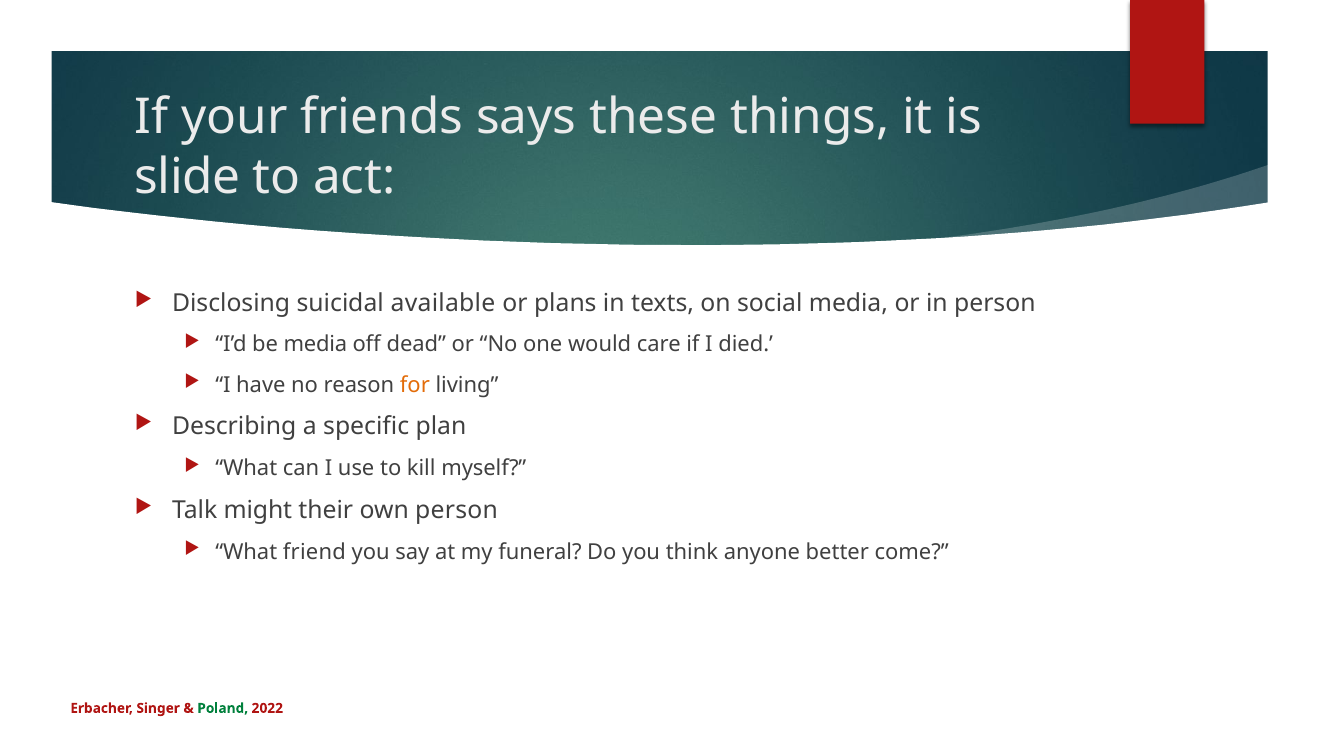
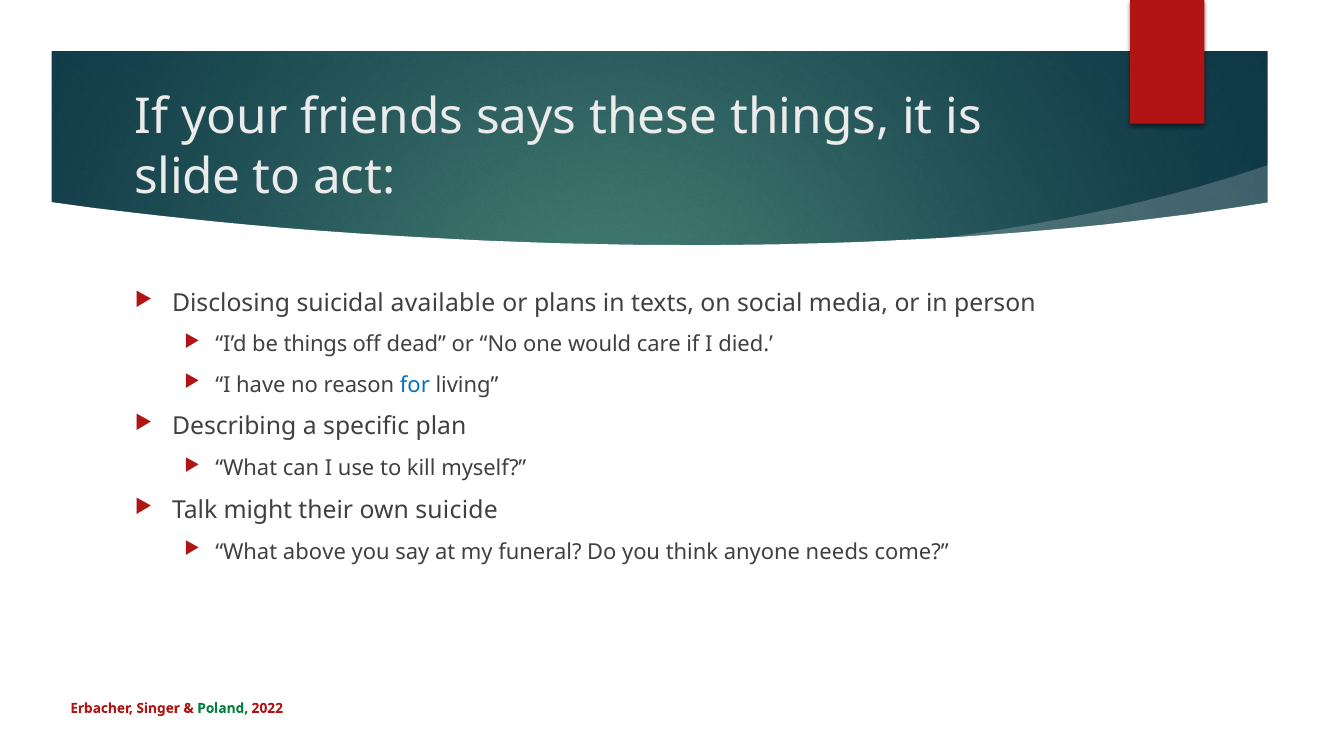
be media: media -> things
for colour: orange -> blue
own person: person -> suicide
friend: friend -> above
better: better -> needs
